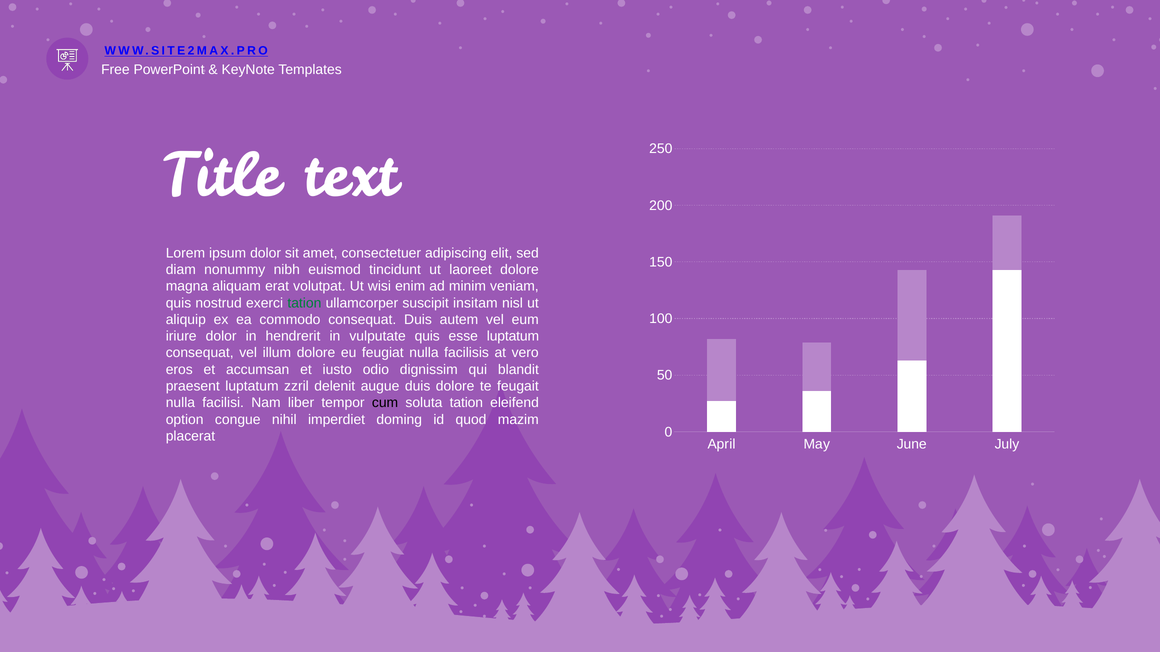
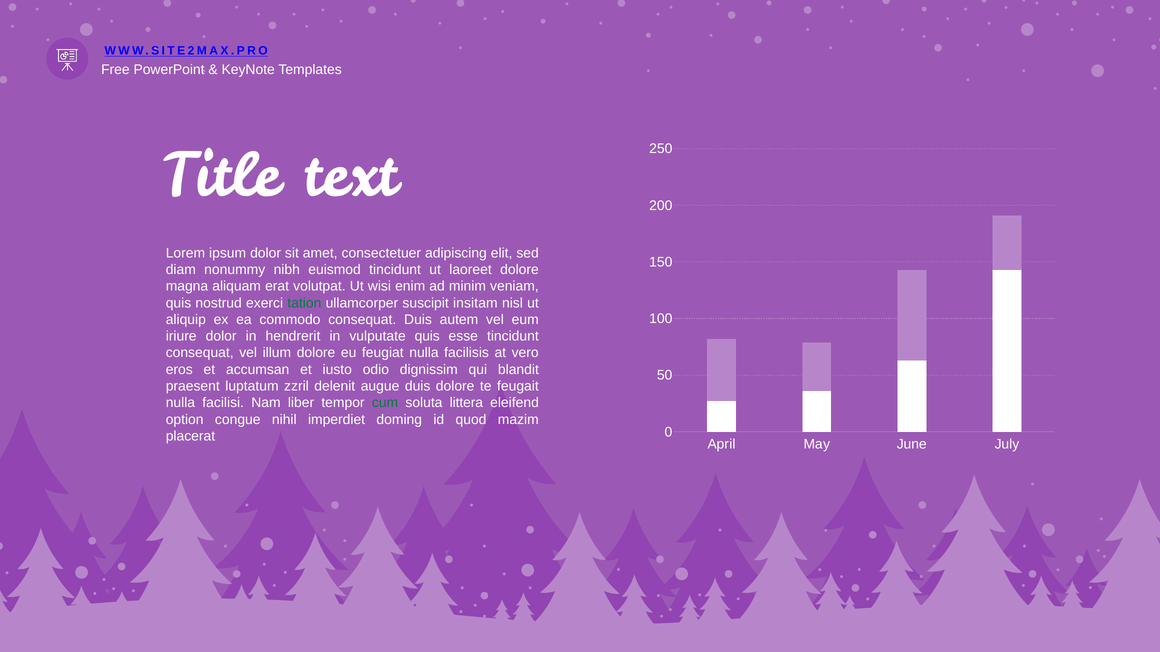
esse luptatum: luptatum -> tincidunt
cum colour: black -> green
soluta tation: tation -> littera
